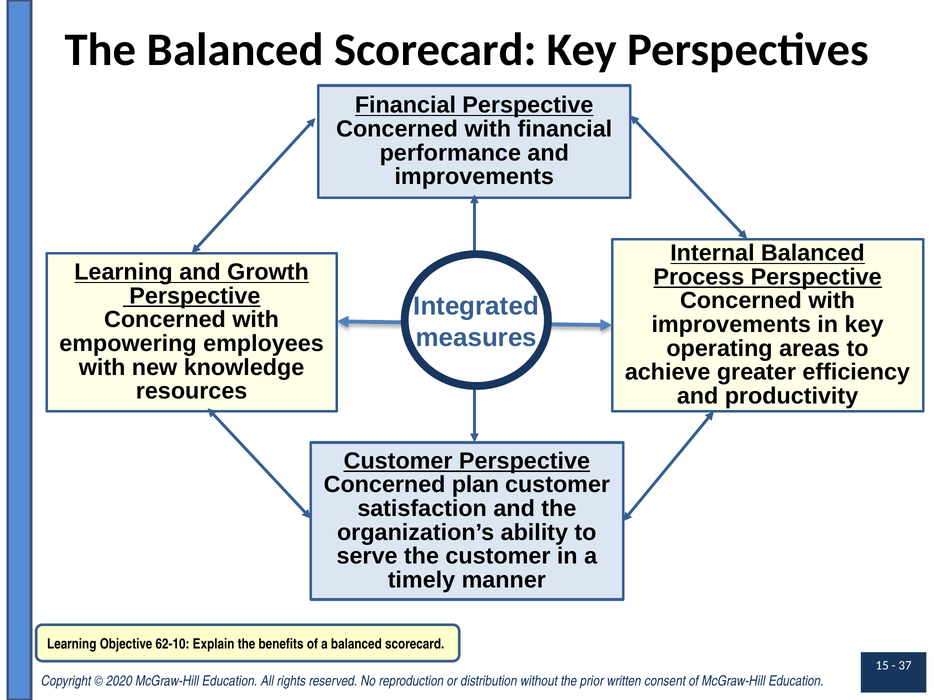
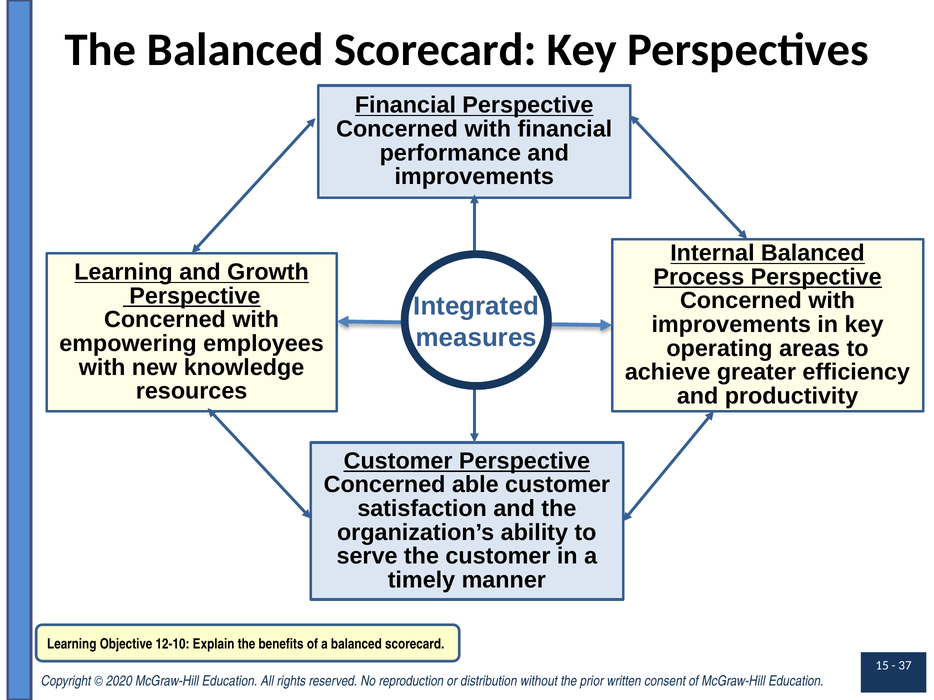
plan: plan -> able
62-10: 62-10 -> 12-10
